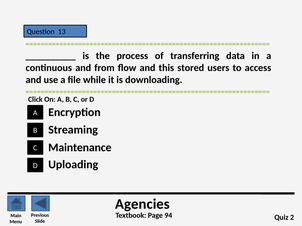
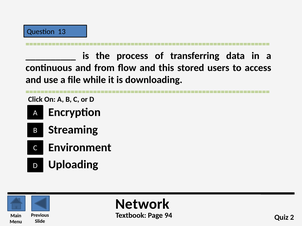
Maintenance: Maintenance -> Environment
Agencies: Agencies -> Network
